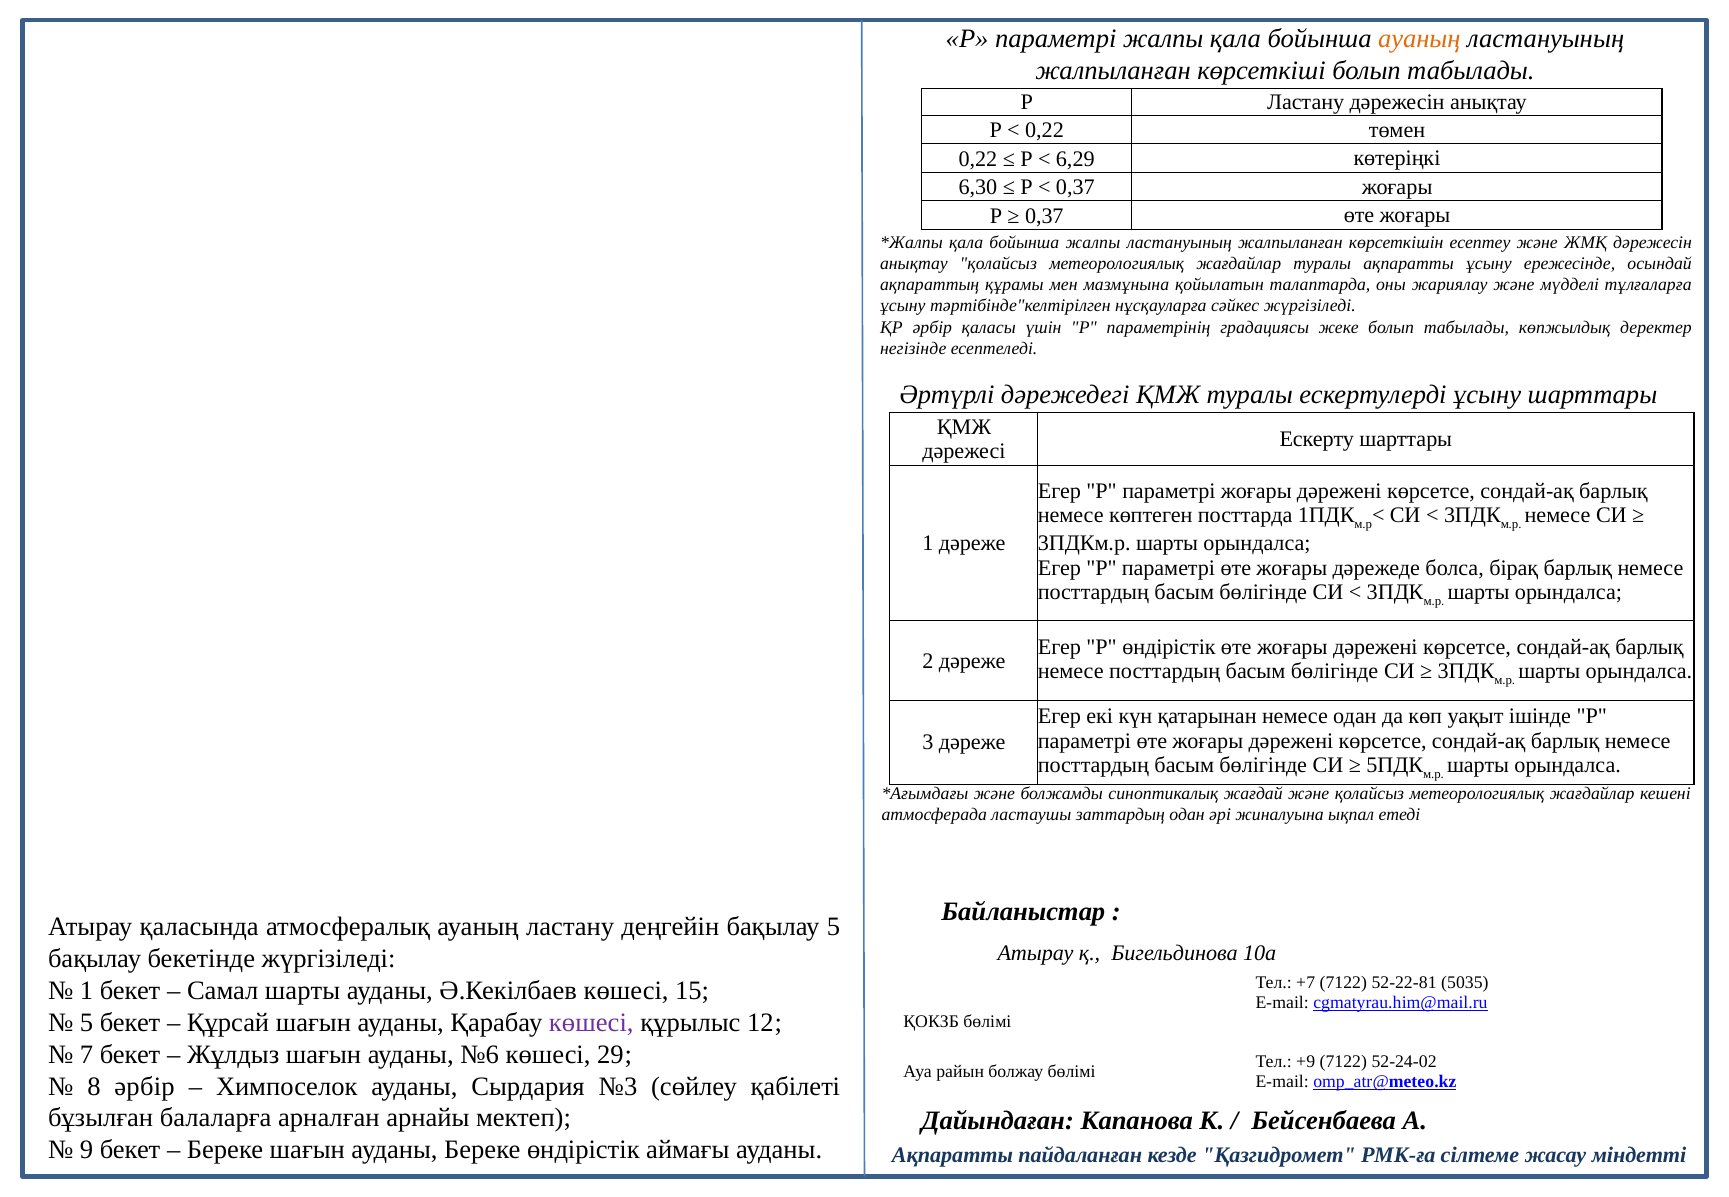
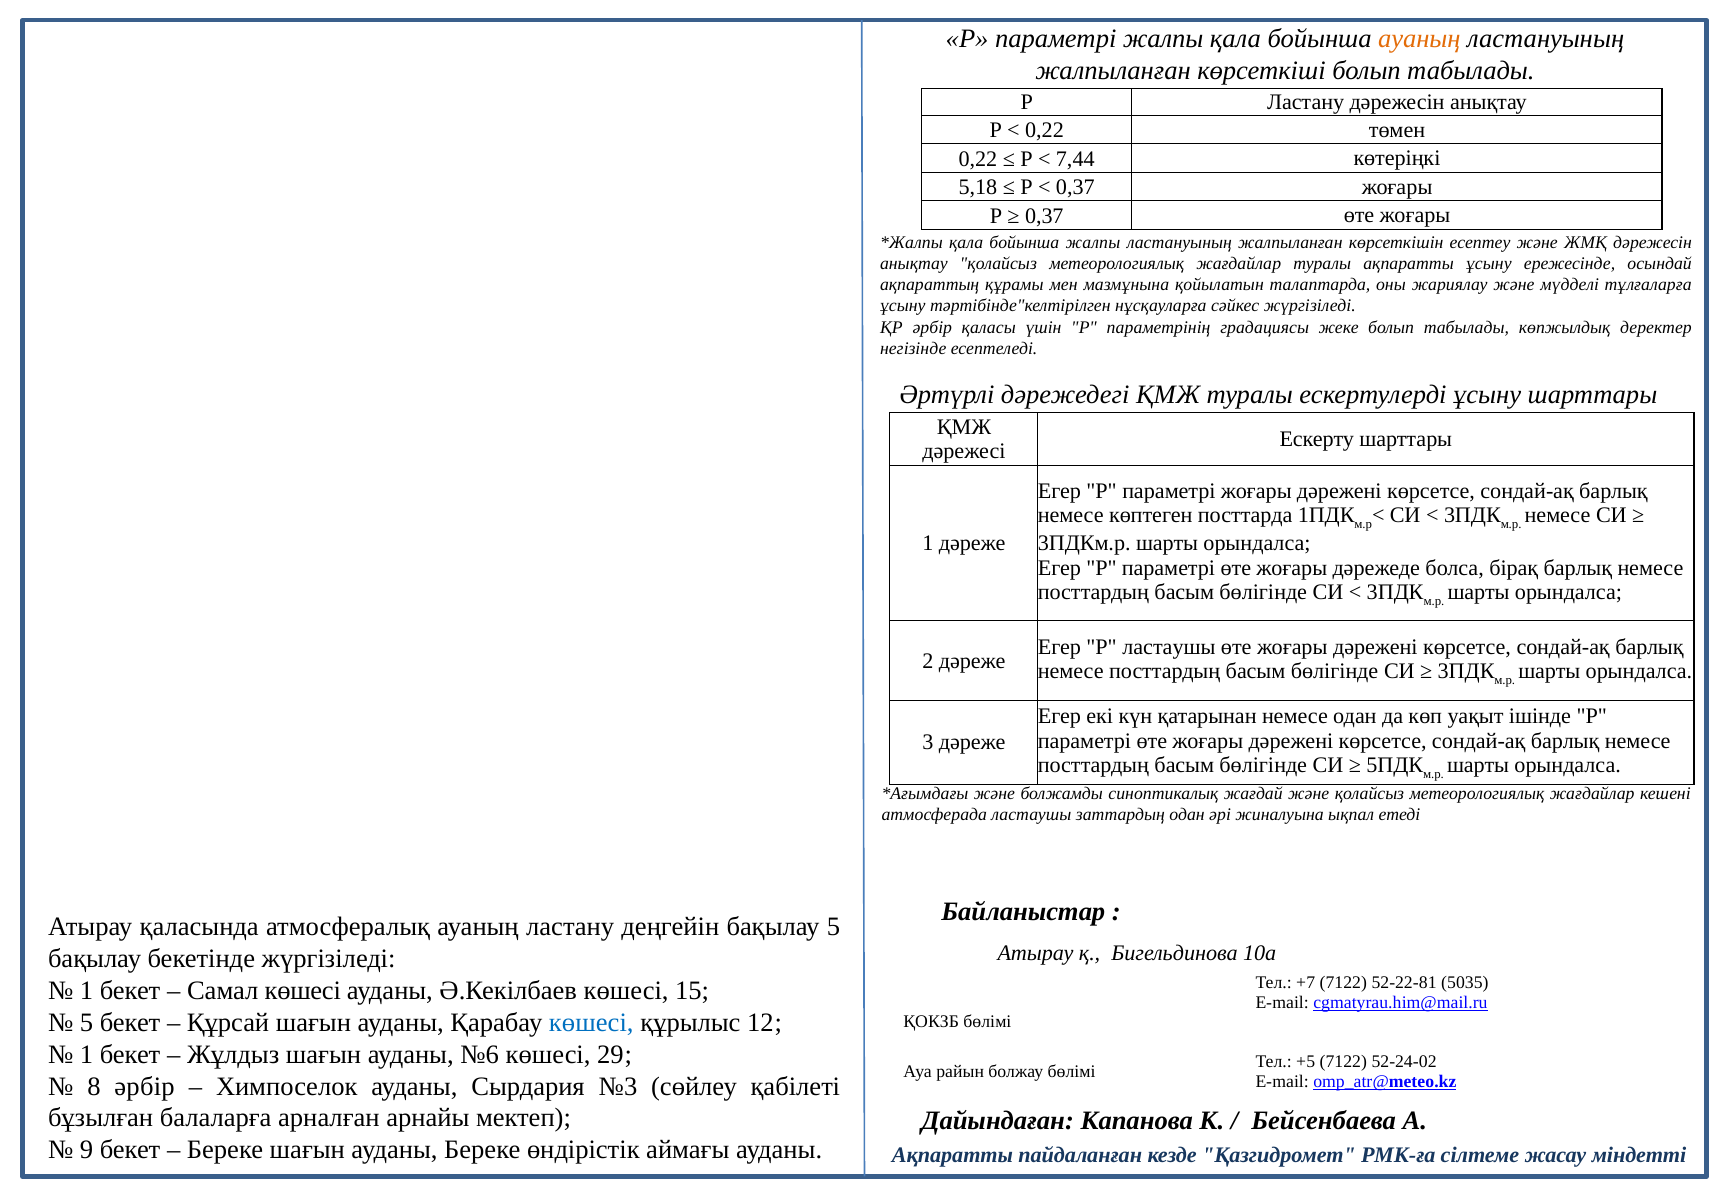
6,29: 6,29 -> 7,44
6,30: 6,30 -> 5,18
Р өндірістік: өндірістік -> ластаушы
Самал шарты: шарты -> көшесі
көшесі at (591, 1022) colour: purple -> blue
7 at (87, 1054): 7 -> 1
+9: +9 -> +5
